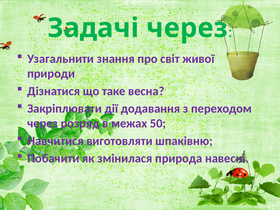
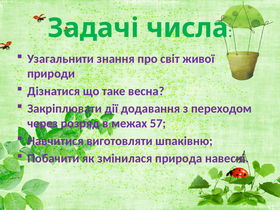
Задачі через: через -> числа
50: 50 -> 57
